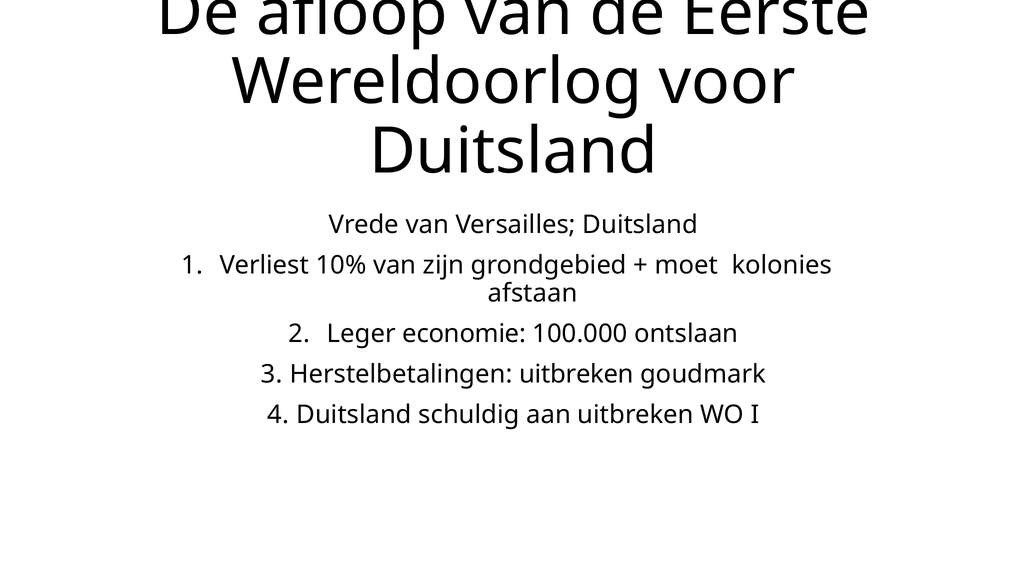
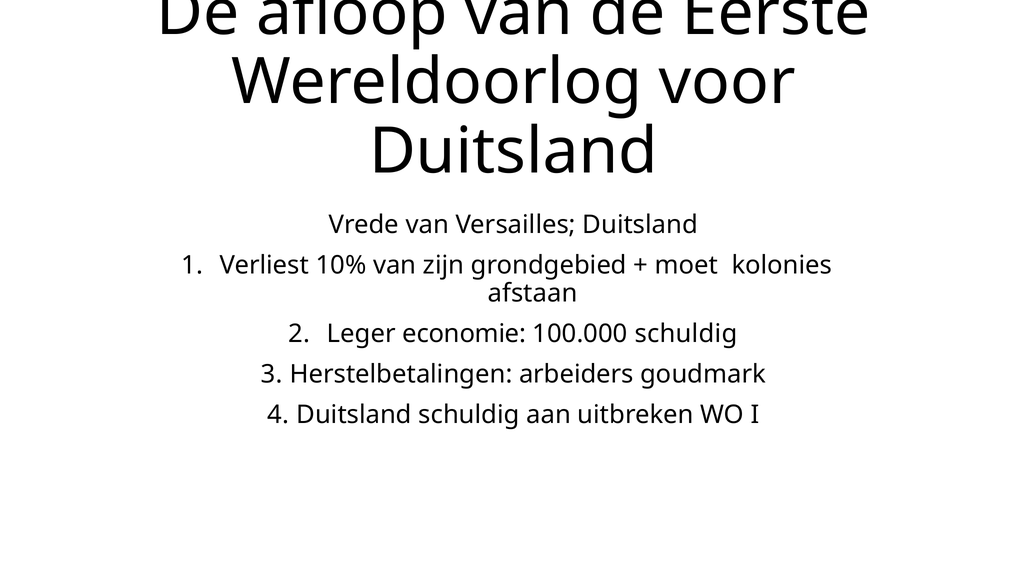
100.000 ontslaan: ontslaan -> schuldig
Herstelbetalingen uitbreken: uitbreken -> arbeiders
